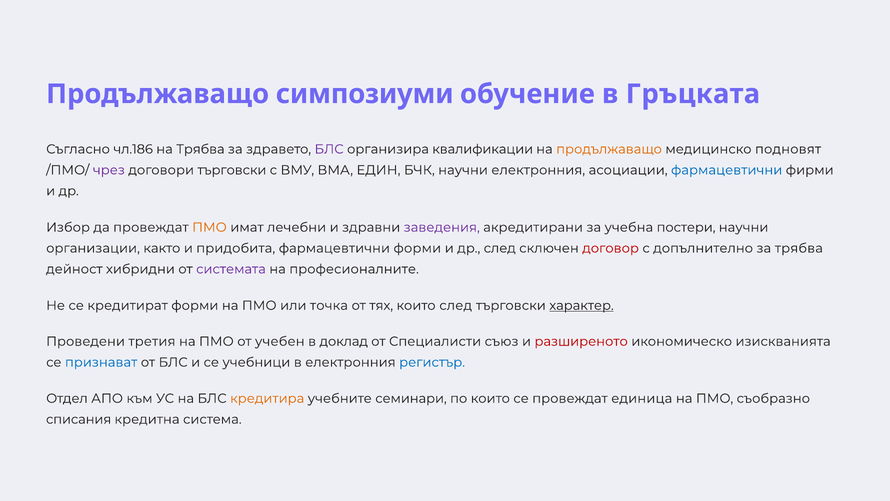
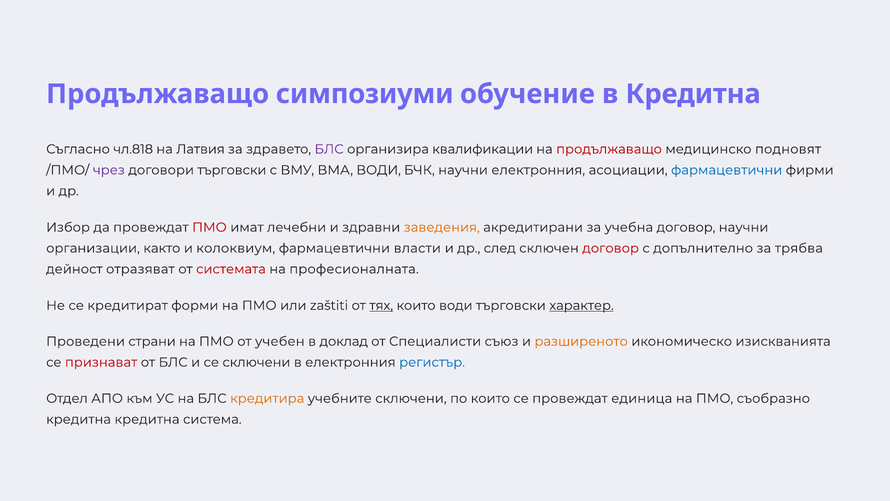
в Гръцката: Гръцката -> Кредитна
чл.186: чл.186 -> чл.818
на Трябва: Трябва -> Латвия
продължаващо at (609, 149) colour: orange -> red
ВМА ЕДИН: ЕДИН -> ВОДИ
ПМО at (209, 227) colour: orange -> red
заведения colour: purple -> orange
учебна постери: постери -> договор
придобита: придобита -> колоквиум
фармацевтични форми: форми -> власти
хибридни: хибридни -> отразяват
системата colour: purple -> red
професионалните: професионалните -> професионалната
точка: точка -> zaštiti
тях underline: none -> present
които след: след -> води
третия: третия -> страни
разширеното colour: red -> orange
признават colour: blue -> red
се учебници: учебници -> сключени
учебните семинари: семинари -> сключени
списания at (79, 419): списания -> кредитна
